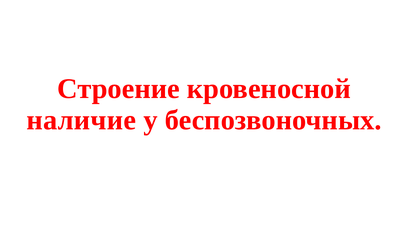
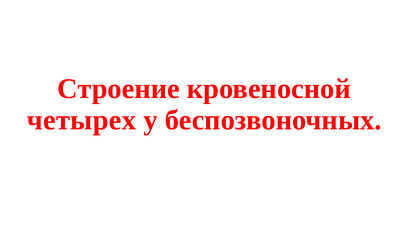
наличие: наличие -> четырех
